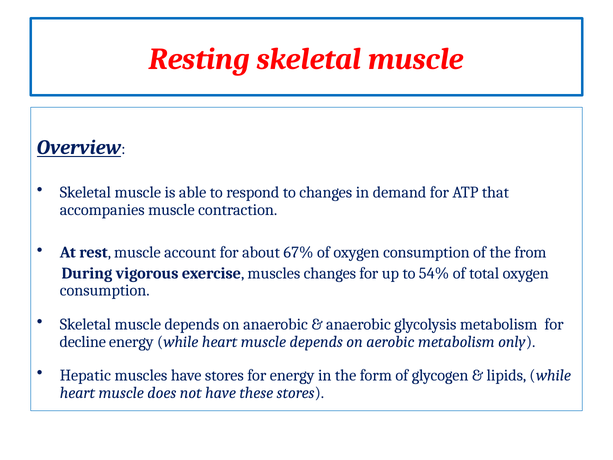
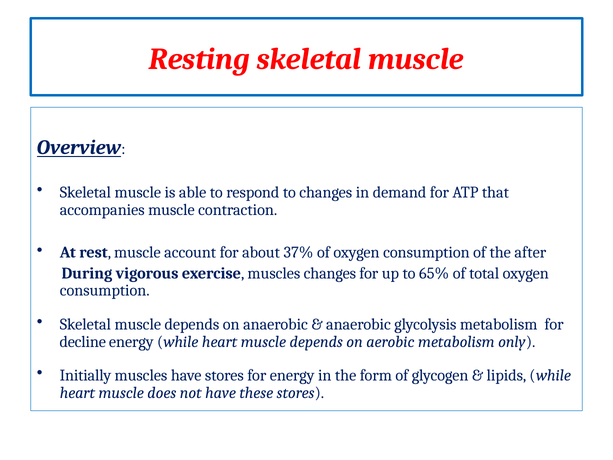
67%: 67% -> 37%
from: from -> after
54%: 54% -> 65%
Hepatic: Hepatic -> Initially
